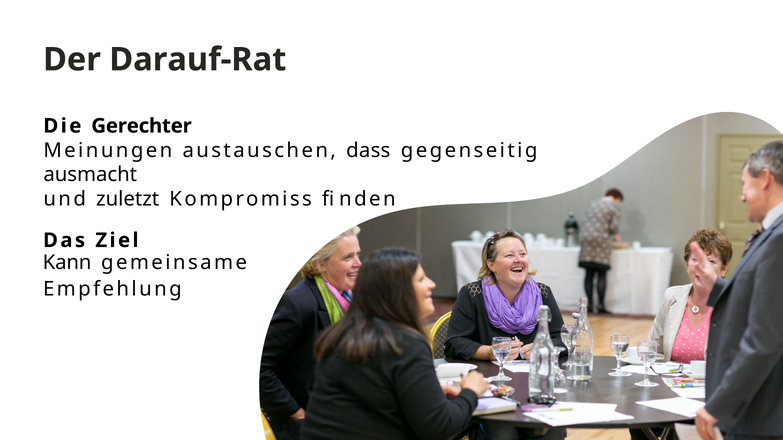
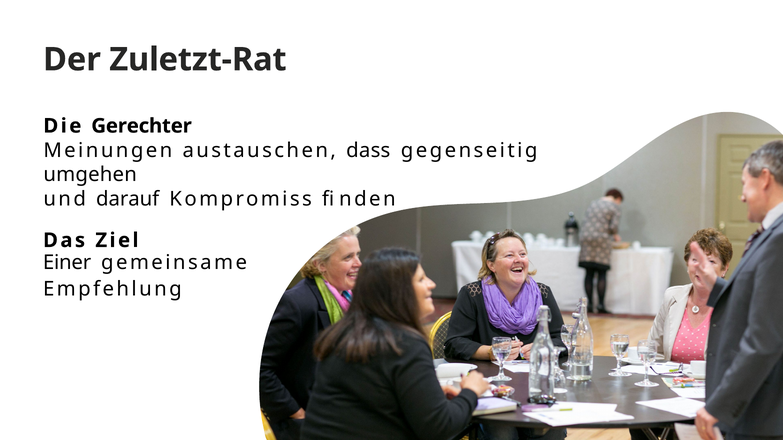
Darauf-Rat: Darauf-Rat -> Zuletzt-Rat
ausmacht: ausmacht -> umgehen
zuletzt: zuletzt -> darauf
Kann: Kann -> Einer
